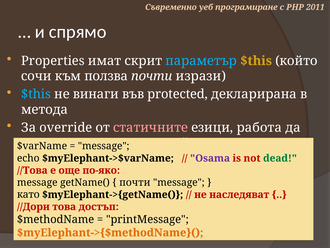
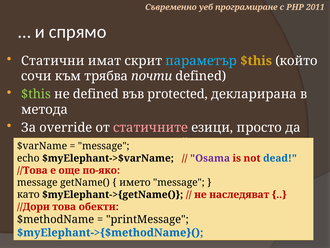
Properties: Properties -> Статични
ползва: ползва -> трябва
почти изрази: изрази -> defined
$this at (36, 94) colour: light blue -> light green
не винаги: винаги -> defined
работа: работа -> просто
dead colour: green -> blue
почти at (135, 182): почти -> името
достъп: достъп -> обекти
$myElephant->{$methodName}( colour: orange -> blue
